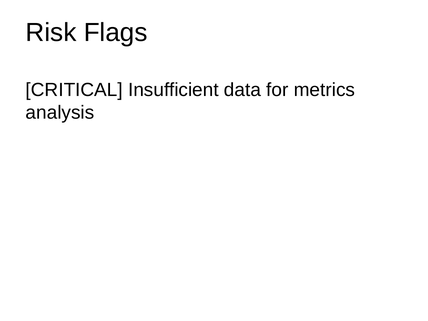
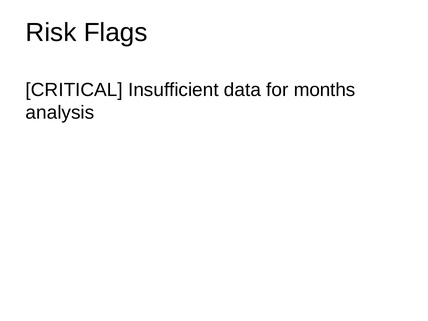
metrics: metrics -> months
